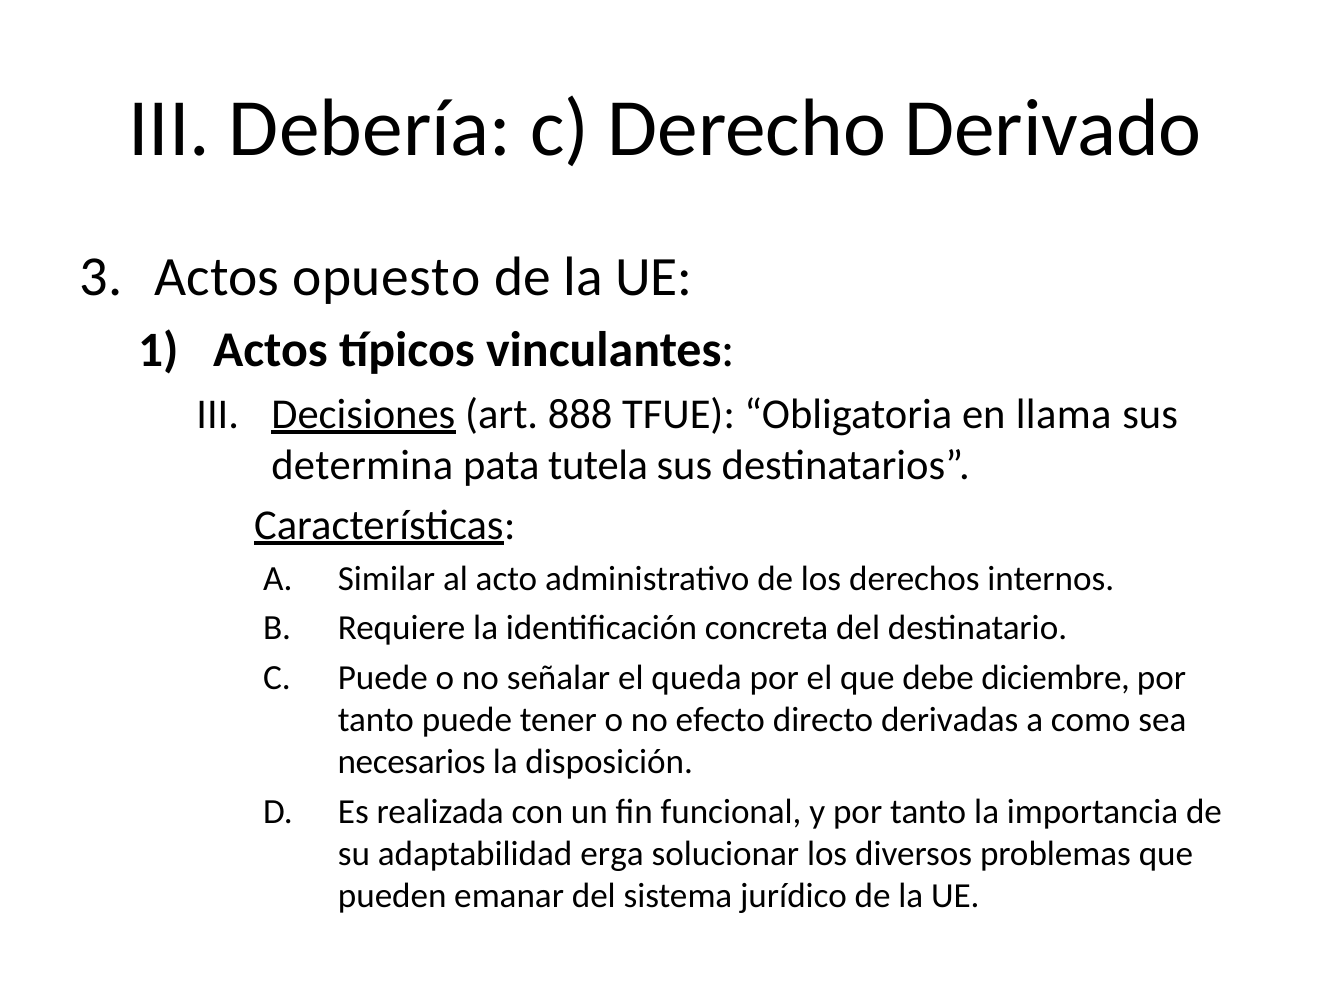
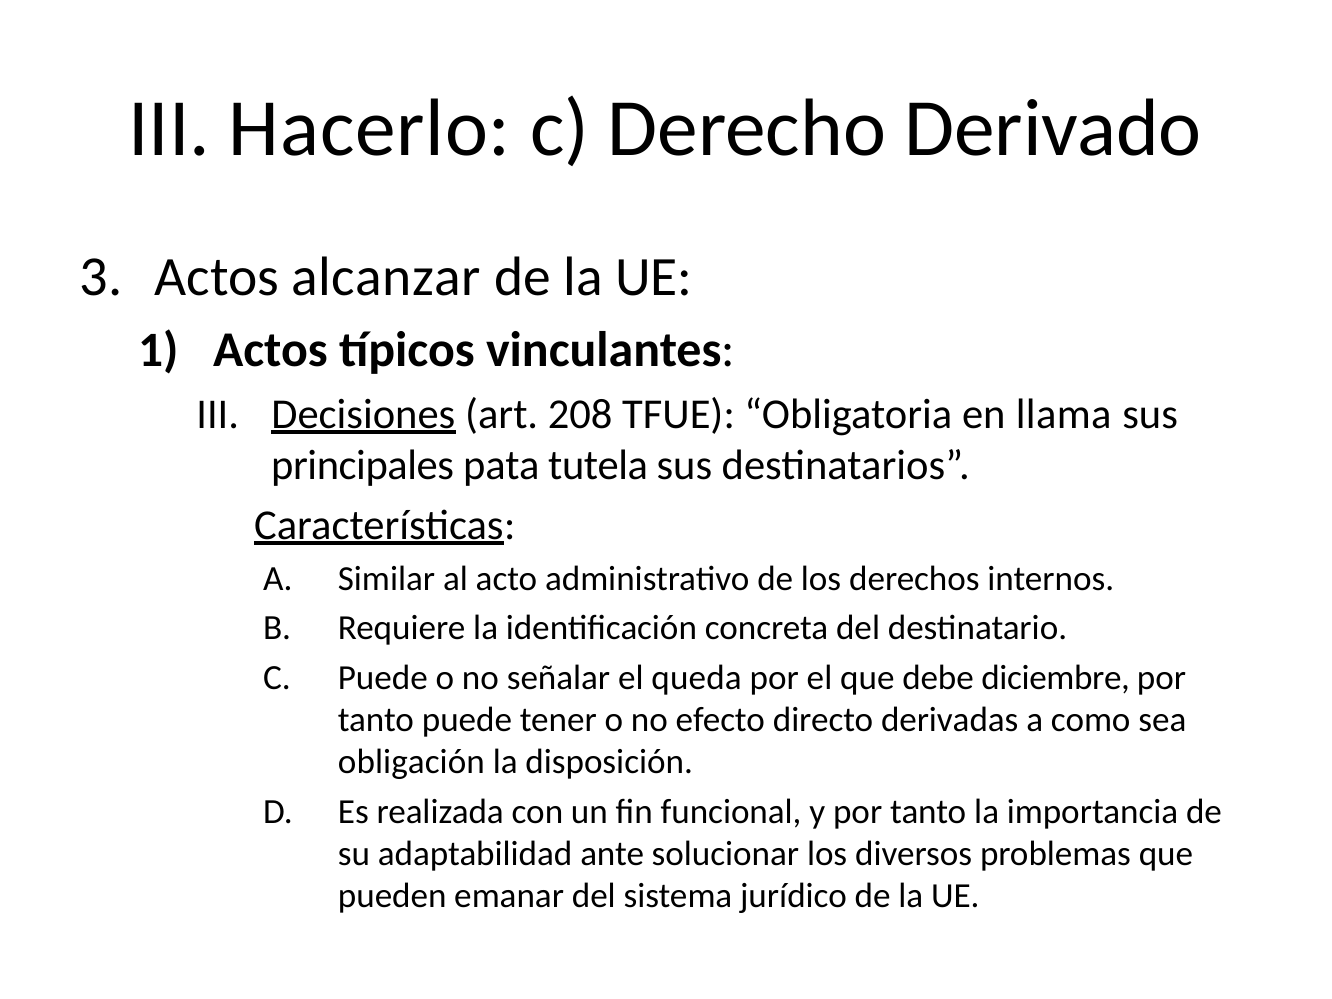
Debería: Debería -> Hacerlo
opuesto: opuesto -> alcanzar
888: 888 -> 208
determina: determina -> principales
necesarios: necesarios -> obligación
erga: erga -> ante
